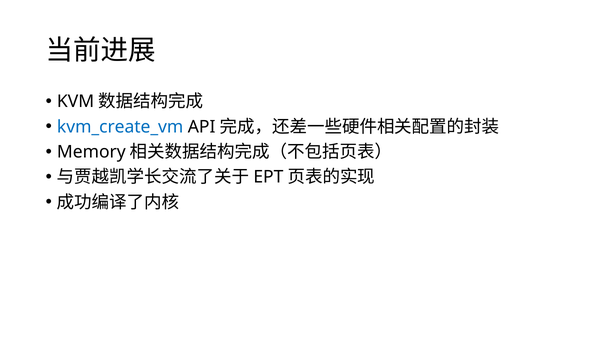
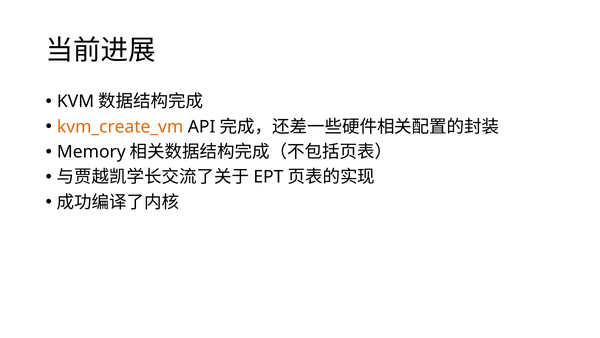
kvm_create_vm colour: blue -> orange
